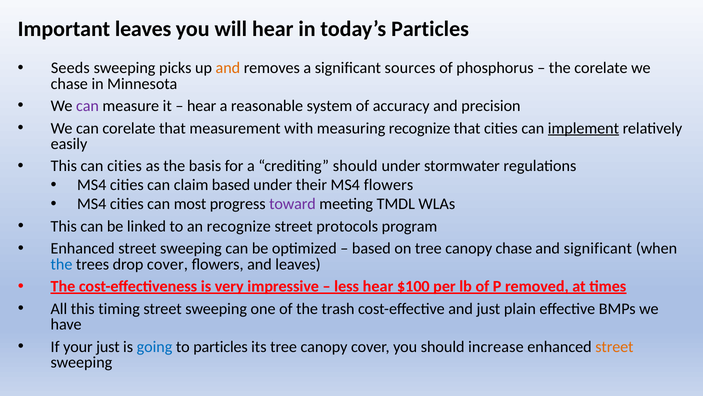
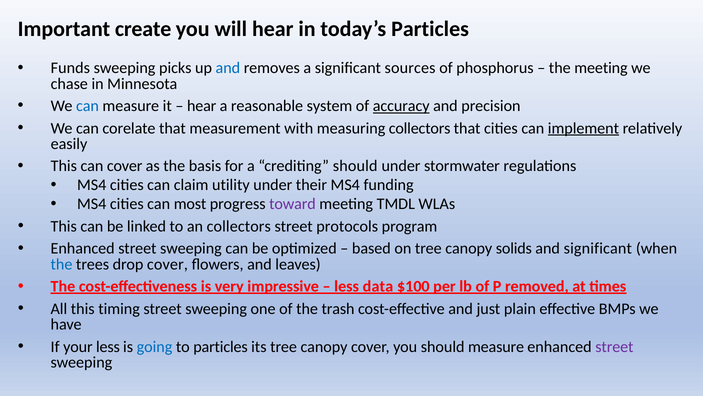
Important leaves: leaves -> create
Seeds: Seeds -> Funds
and at (228, 68) colour: orange -> blue
the corelate: corelate -> meeting
can at (87, 106) colour: purple -> blue
accuracy underline: none -> present
measuring recognize: recognize -> collectors
can cities: cities -> cover
claim based: based -> utility
MS4 flowers: flowers -> funding
an recognize: recognize -> collectors
canopy chase: chase -> solids
less hear: hear -> data
your just: just -> less
should increase: increase -> measure
street at (614, 346) colour: orange -> purple
